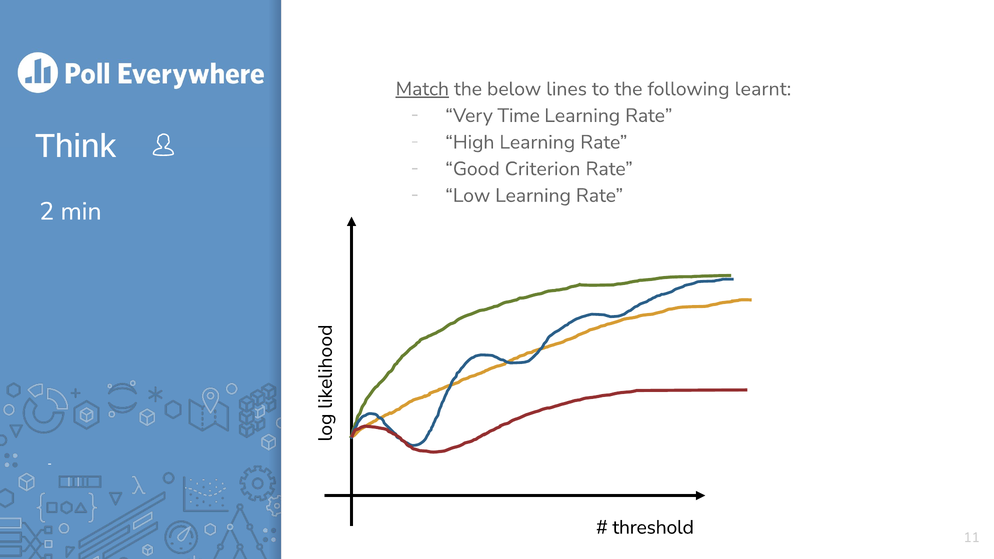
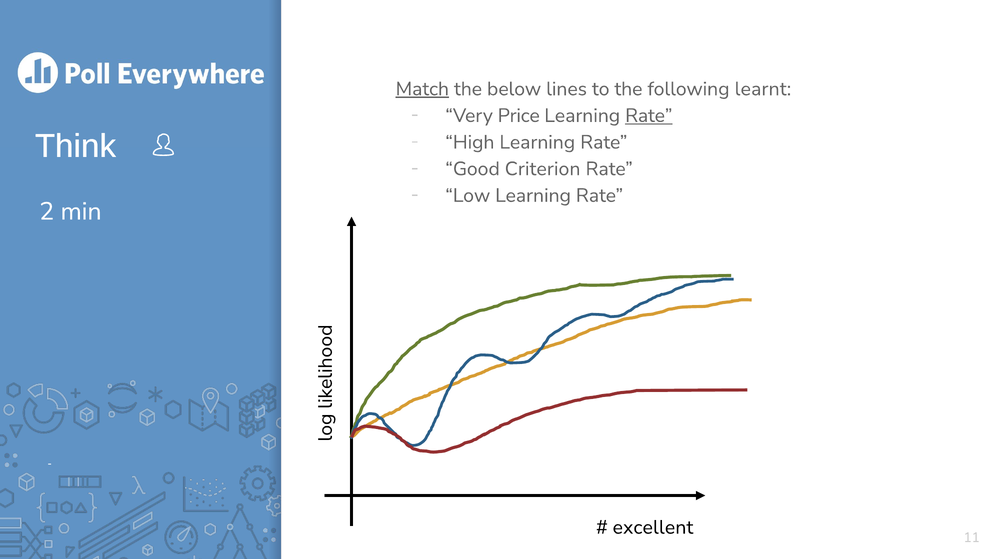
Time: Time -> Price
Rate at (649, 116) underline: none -> present
threshold: threshold -> excellent
